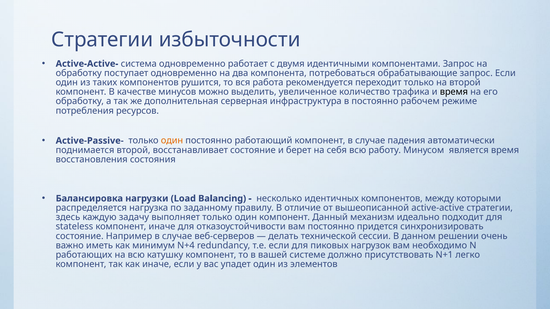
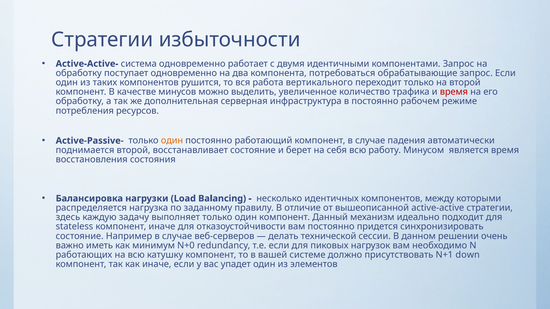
рекомендуется: рекомендуется -> вертикального
время at (454, 92) colour: black -> red
N+4: N+4 -> N+0
легко: легко -> down
